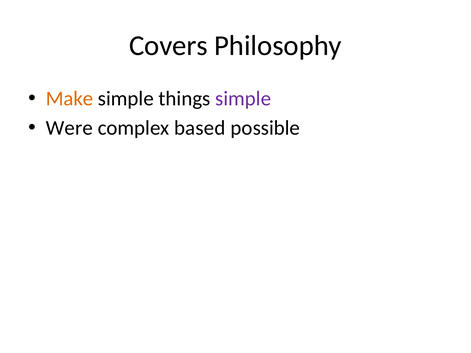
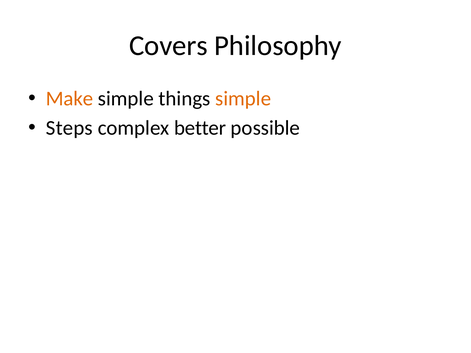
simple at (243, 99) colour: purple -> orange
Were: Were -> Steps
based: based -> better
